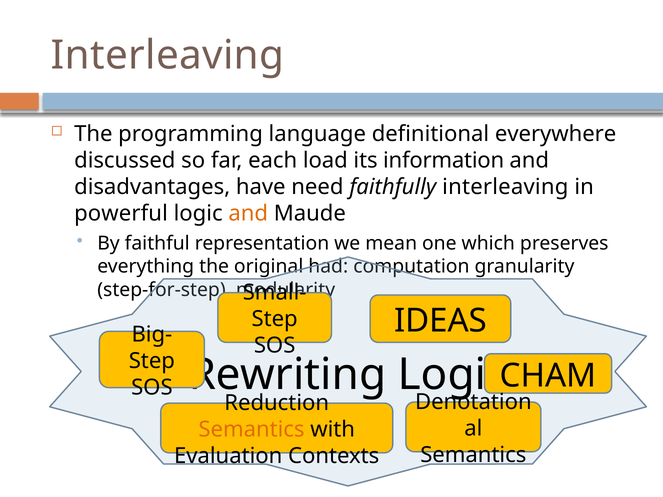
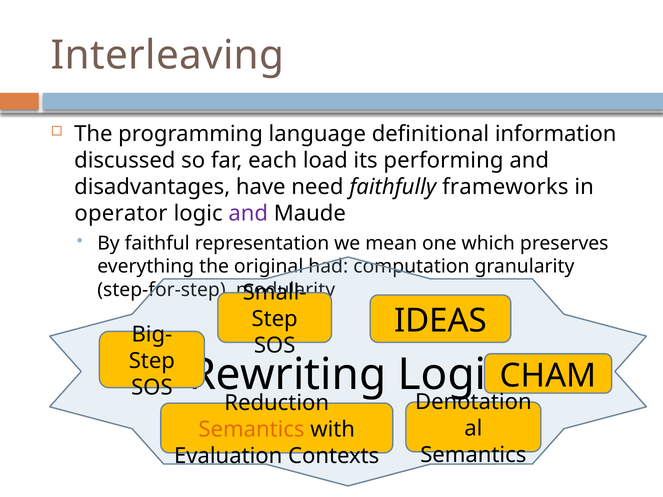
everywhere: everywhere -> information
information: information -> performing
faithfully interleaving: interleaving -> frameworks
powerful: powerful -> operator
and at (248, 214) colour: orange -> purple
